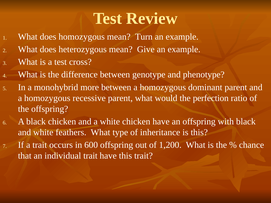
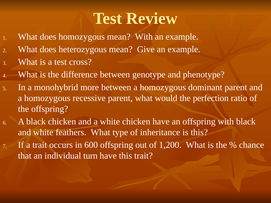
mean Turn: Turn -> With
individual trait: trait -> turn
